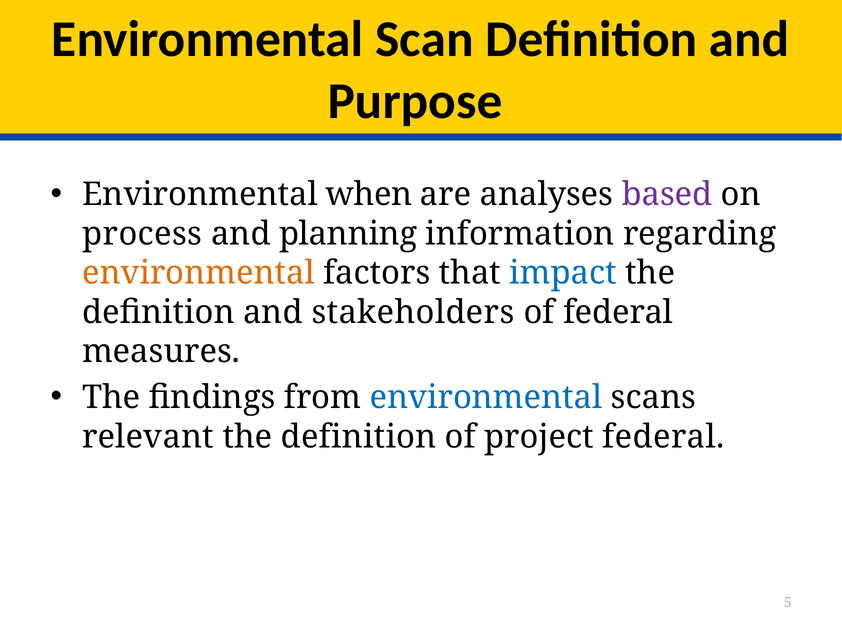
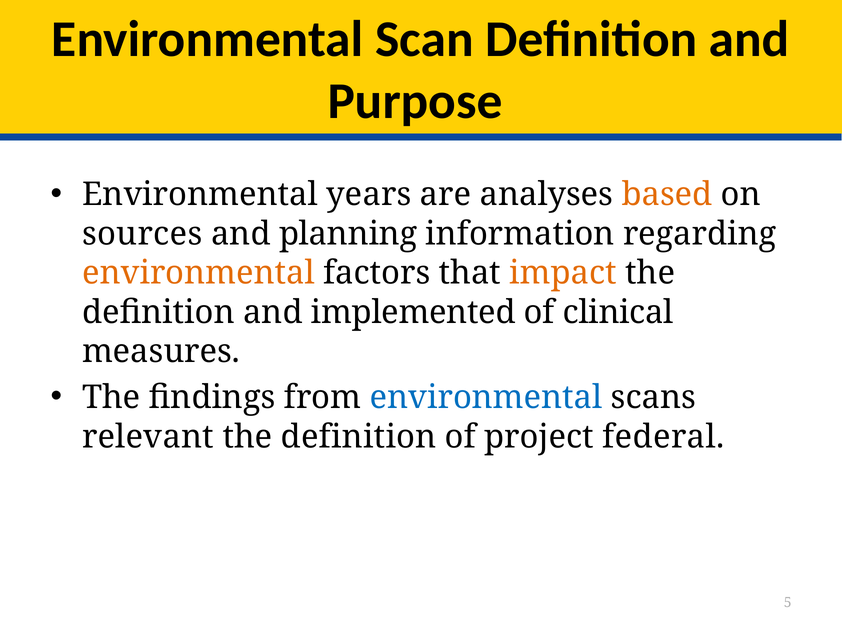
when: when -> years
based colour: purple -> orange
process: process -> sources
impact colour: blue -> orange
stakeholders: stakeholders -> implemented
of federal: federal -> clinical
